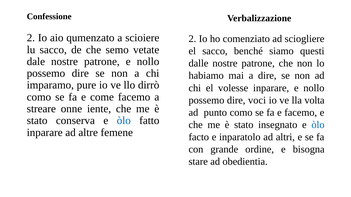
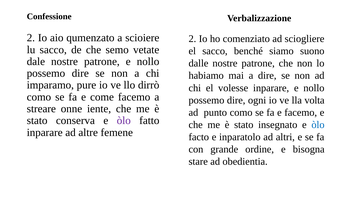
questi: questi -> suono
voci: voci -> ogni
òlo at (124, 121) colour: blue -> purple
